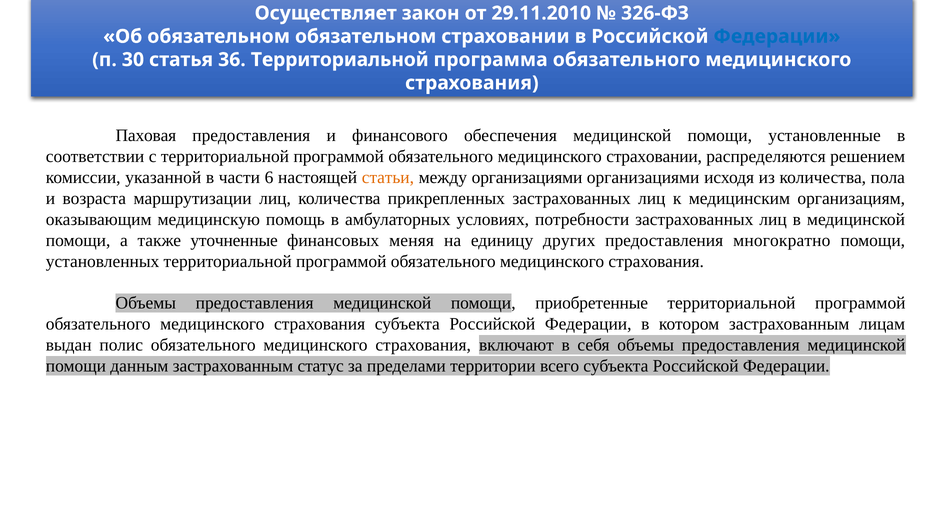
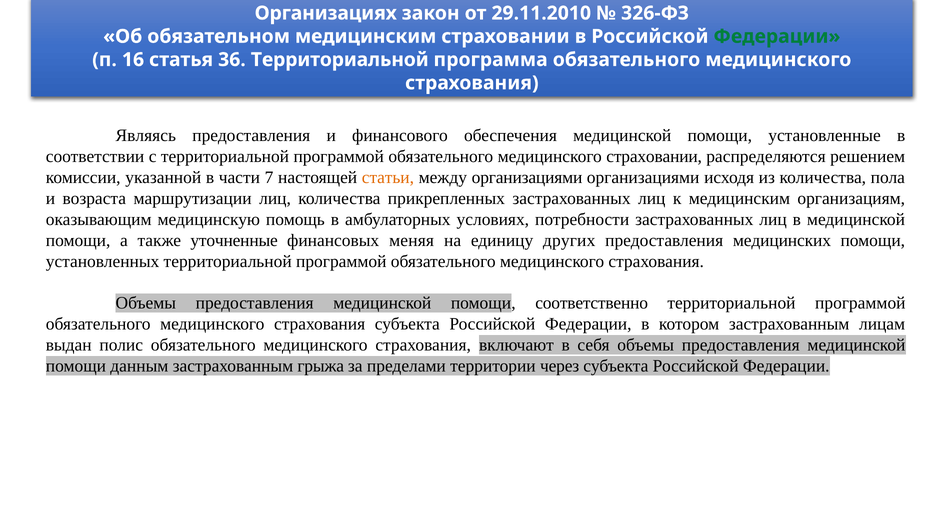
Осуществляет: Осуществляет -> Организациях
обязательном обязательном: обязательном -> медицинским
Федерации at (777, 36) colour: blue -> green
30: 30 -> 16
Паховая: Паховая -> Являясь
6: 6 -> 7
многократно: многократно -> медицинских
приобретенные: приобретенные -> соответственно
статус: статус -> грыжа
всего: всего -> через
